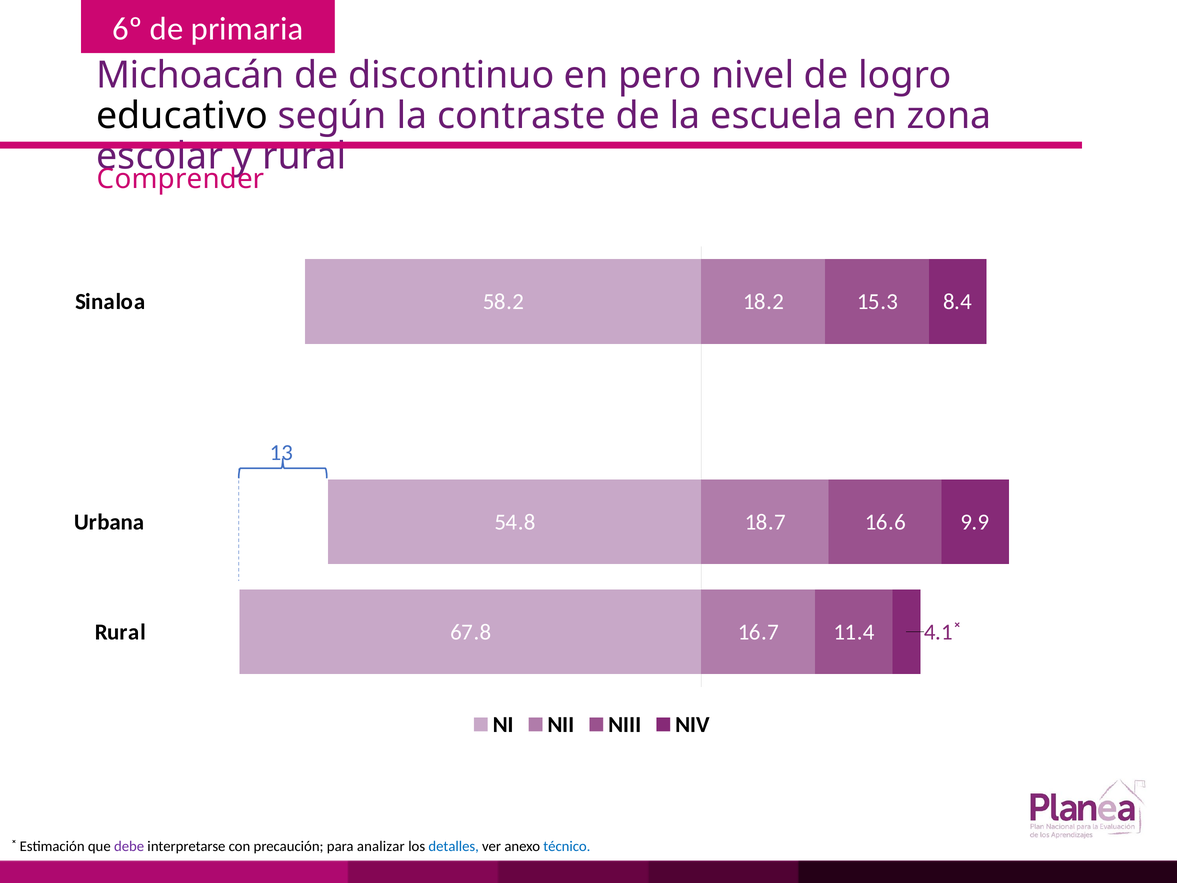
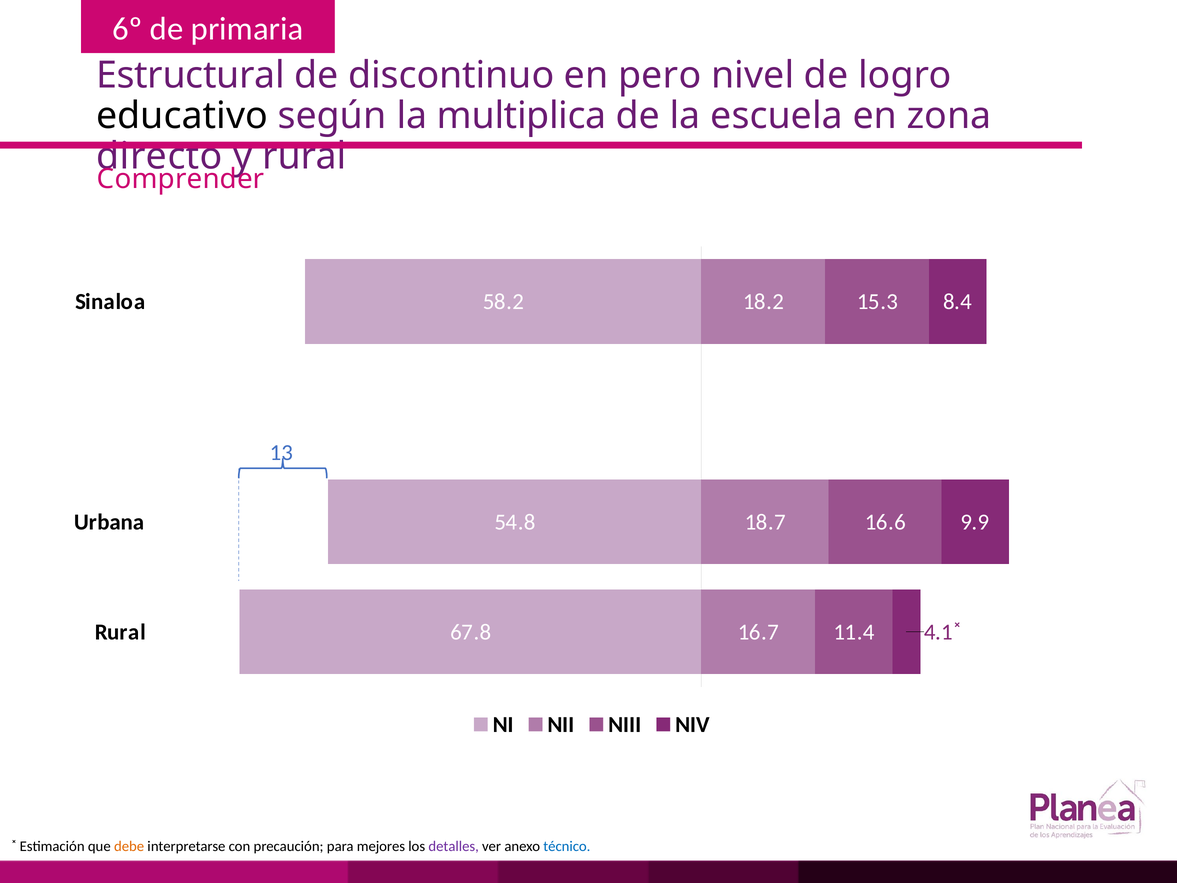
Michoacán: Michoacán -> Estructural
contraste: contraste -> multiplica
escolar: escolar -> directo
debe colour: purple -> orange
analizar: analizar -> mejores
detalles colour: blue -> purple
